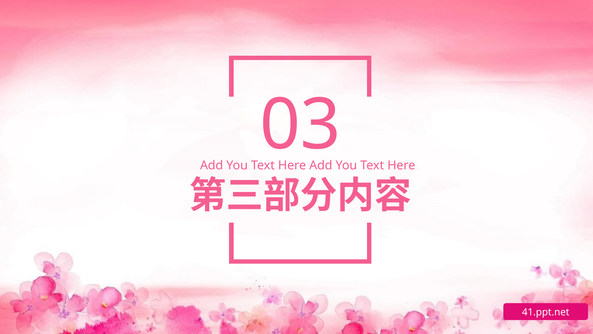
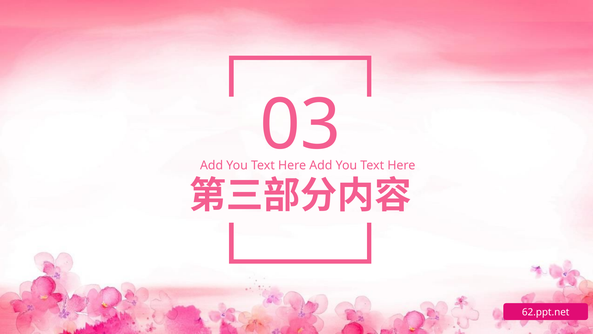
41.ppt.net: 41.ppt.net -> 62.ppt.net
